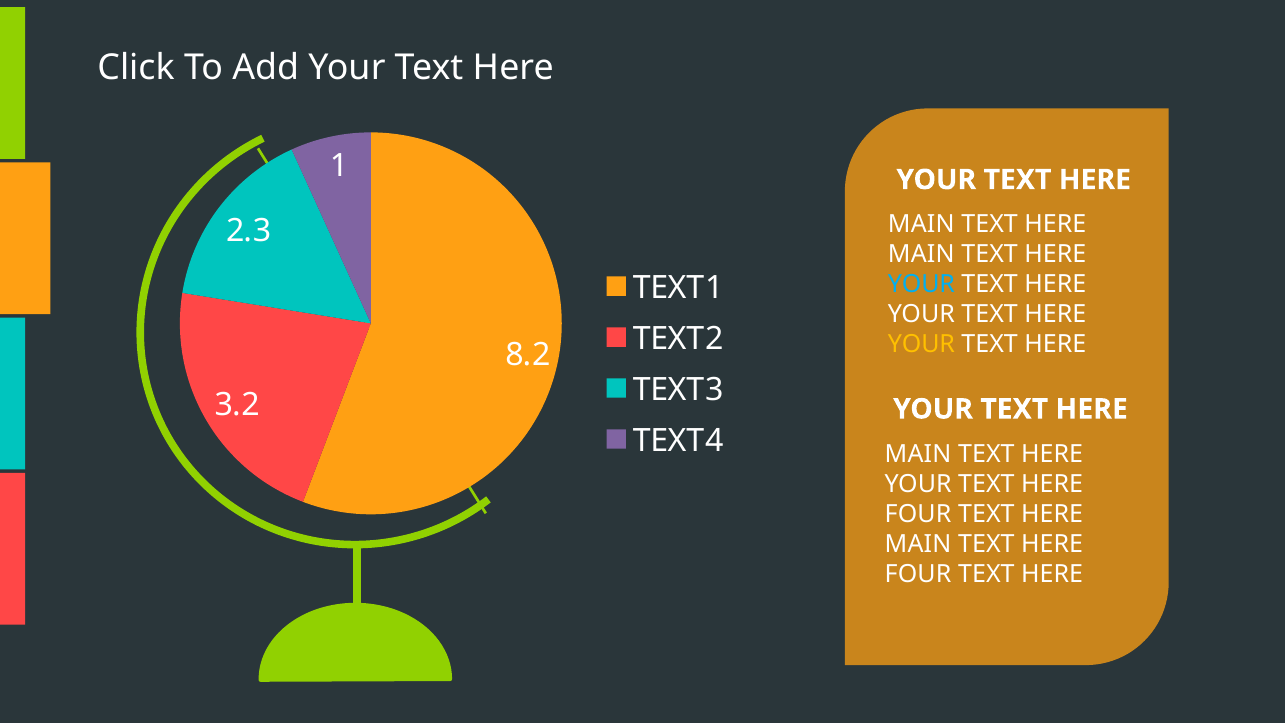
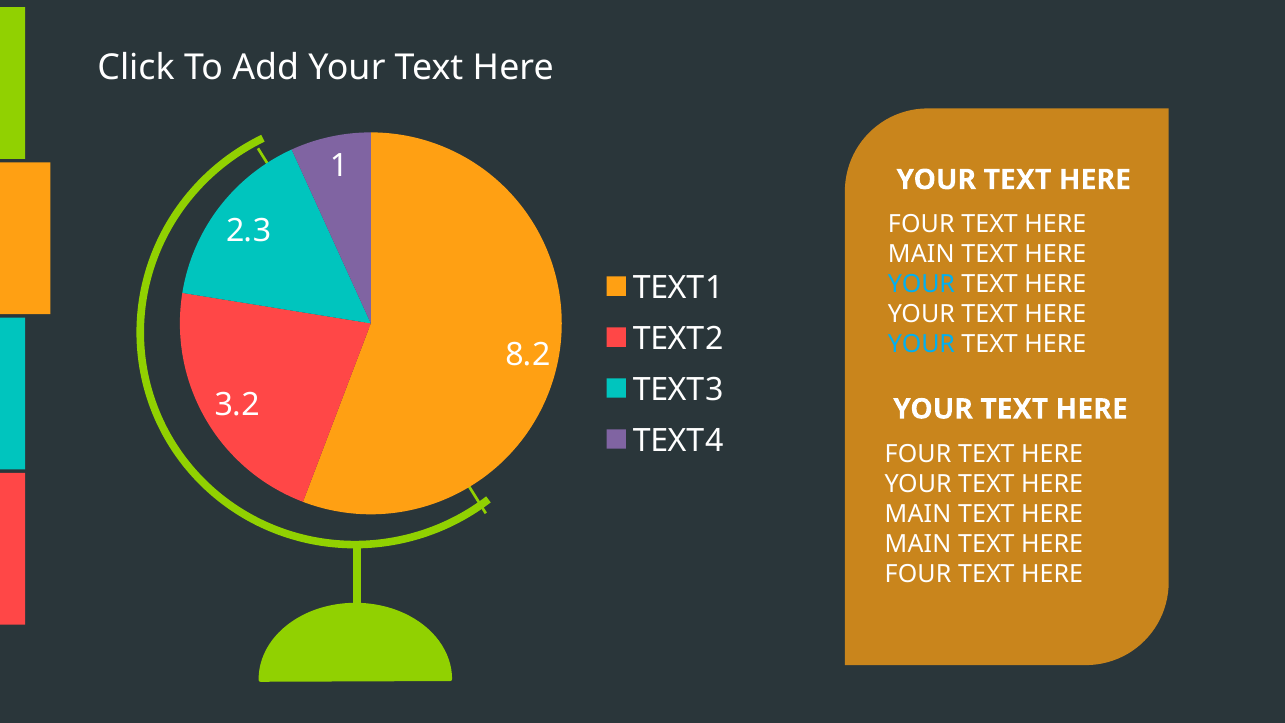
MAIN at (921, 224): MAIN -> FOUR
YOUR at (921, 344) colour: yellow -> light blue
MAIN at (918, 454): MAIN -> FOUR
FOUR at (918, 514): FOUR -> MAIN
